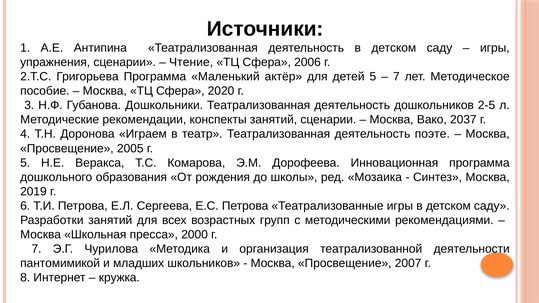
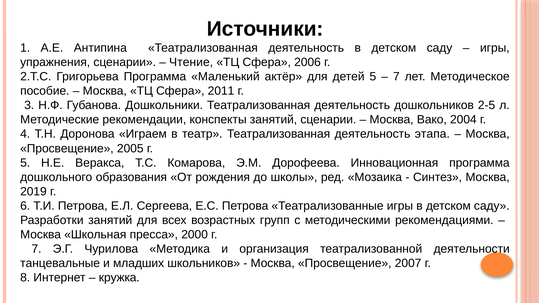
2020: 2020 -> 2011
2037: 2037 -> 2004
поэте: поэте -> этапа
пантомимикой: пантомимикой -> танцевальные
